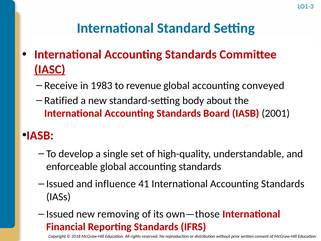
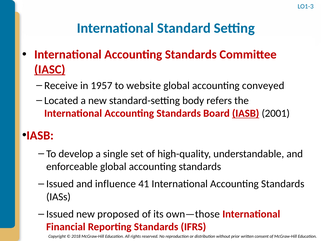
1983: 1983 -> 1957
revenue: revenue -> website
Ratified: Ratified -> Located
about: about -> refers
IASB at (246, 113) underline: none -> present
removing: removing -> proposed
